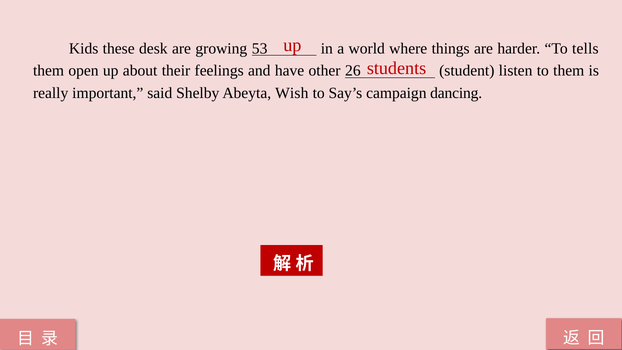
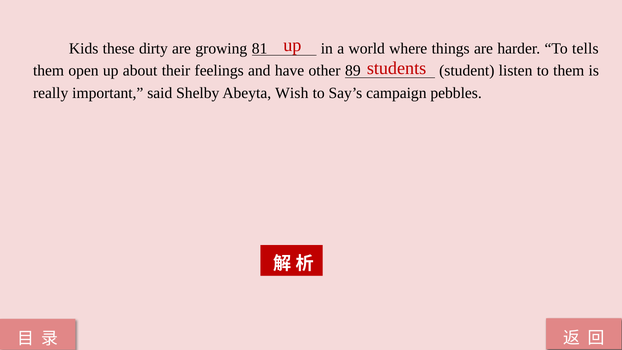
desk: desk -> dirty
53: 53 -> 81
26: 26 -> 89
dancing: dancing -> pebbles
